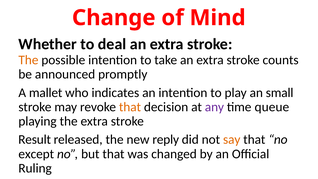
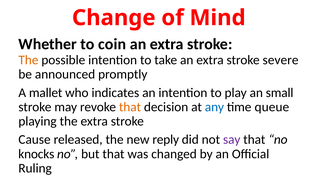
deal: deal -> coin
counts: counts -> severe
any colour: purple -> blue
Result: Result -> Cause
say colour: orange -> purple
except: except -> knocks
